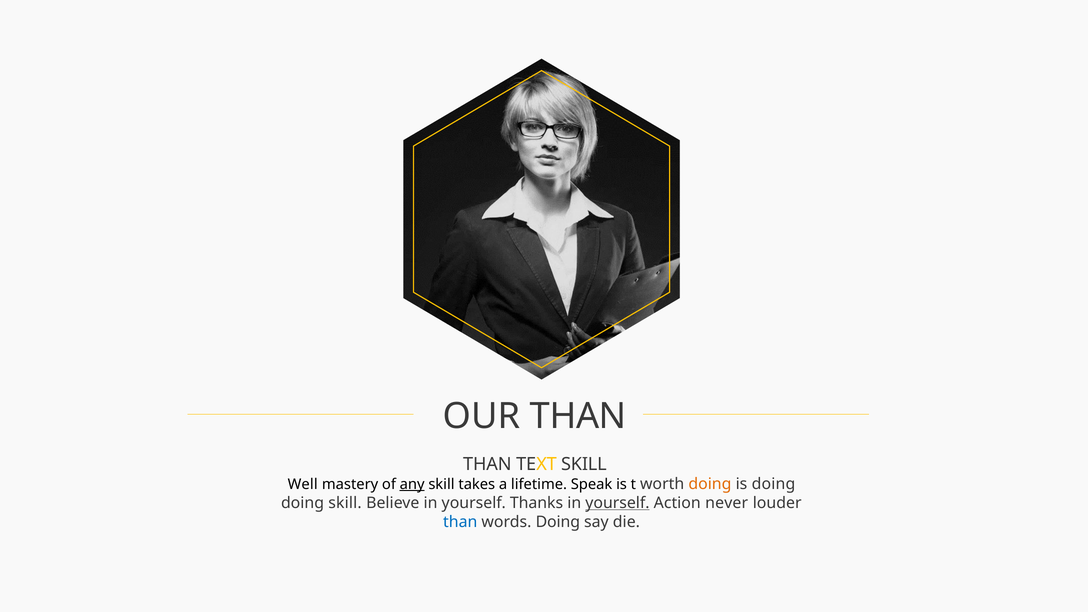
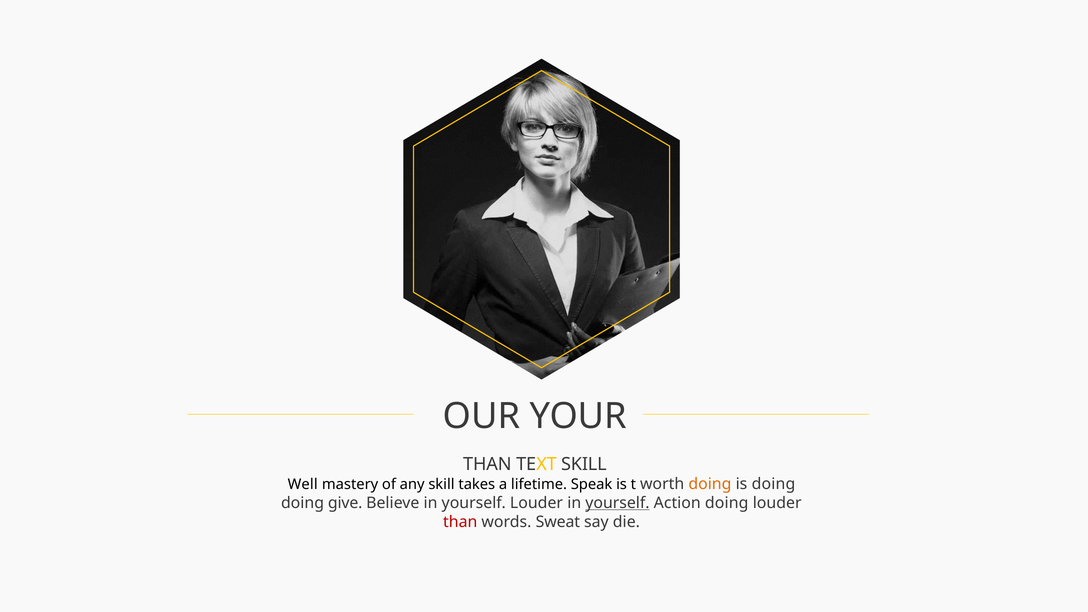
OUR THAN: THAN -> YOUR
any underline: present -> none
doing skill: skill -> give
yourself Thanks: Thanks -> Louder
Action never: never -> doing
than at (460, 522) colour: blue -> red
words Doing: Doing -> Sweat
